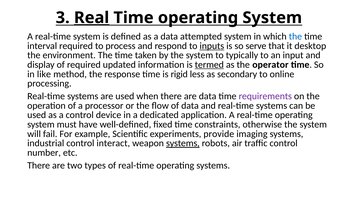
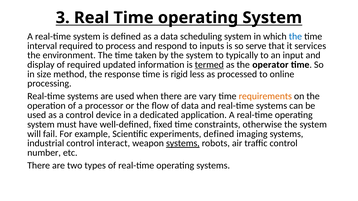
Real underline: present -> none
attempted: attempted -> scheduling
inputs underline: present -> none
desktop: desktop -> services
like: like -> size
secondary: secondary -> processed
are data: data -> vary
requirements colour: purple -> orange
experiments provide: provide -> defined
